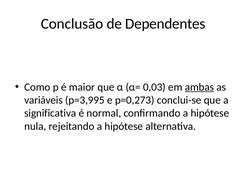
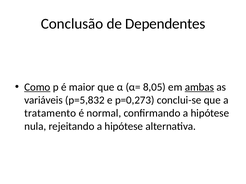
Como underline: none -> present
0,03: 0,03 -> 8,05
p=3,995: p=3,995 -> p=5,832
significativa: significativa -> tratamento
